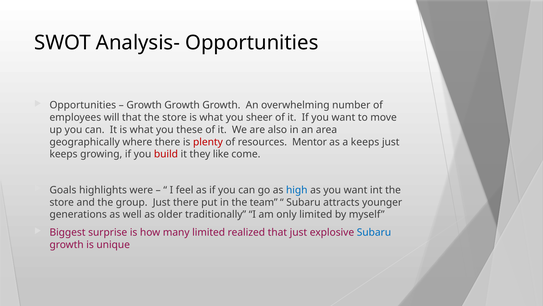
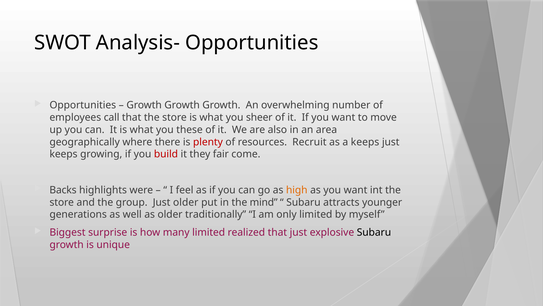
will: will -> call
Mentor: Mentor -> Recruit
like: like -> fair
Goals: Goals -> Backs
high colour: blue -> orange
Just there: there -> older
team: team -> mind
Subaru at (374, 232) colour: blue -> black
